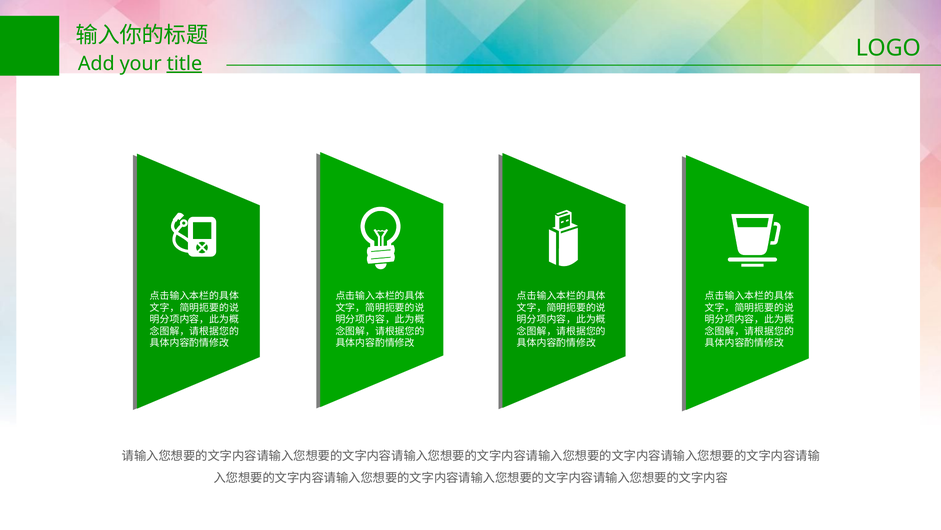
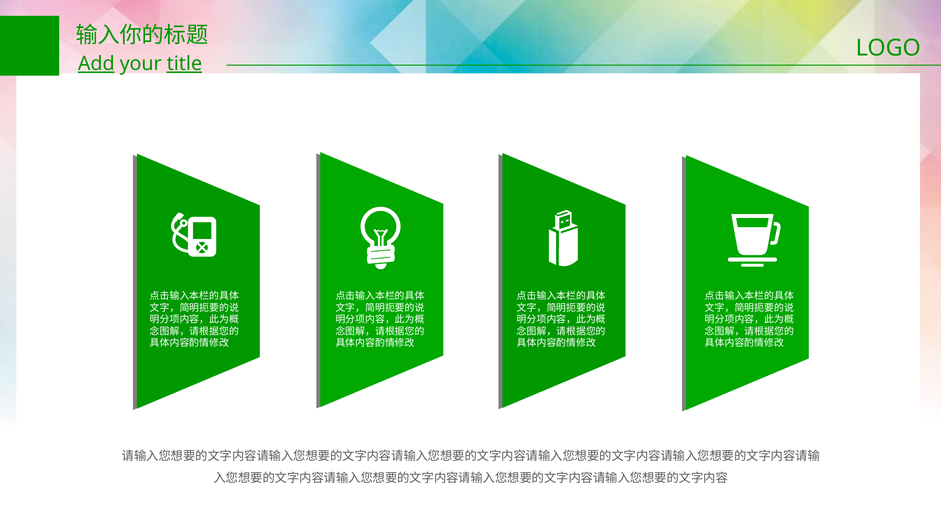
Add underline: none -> present
